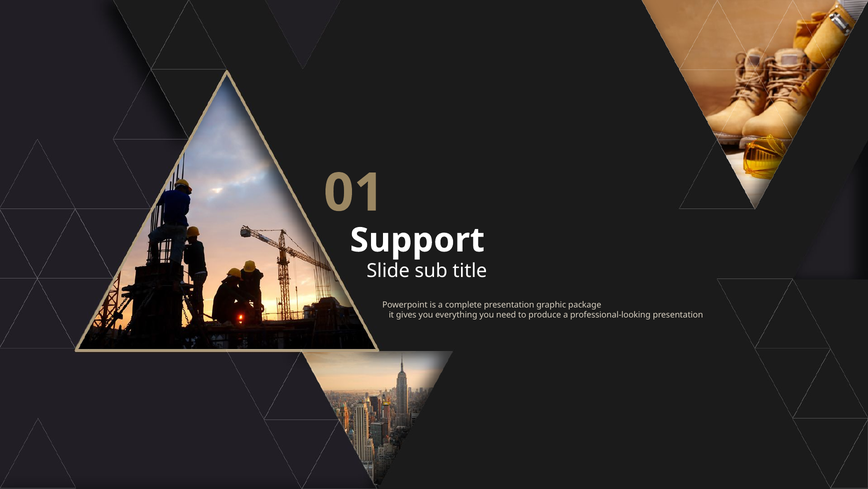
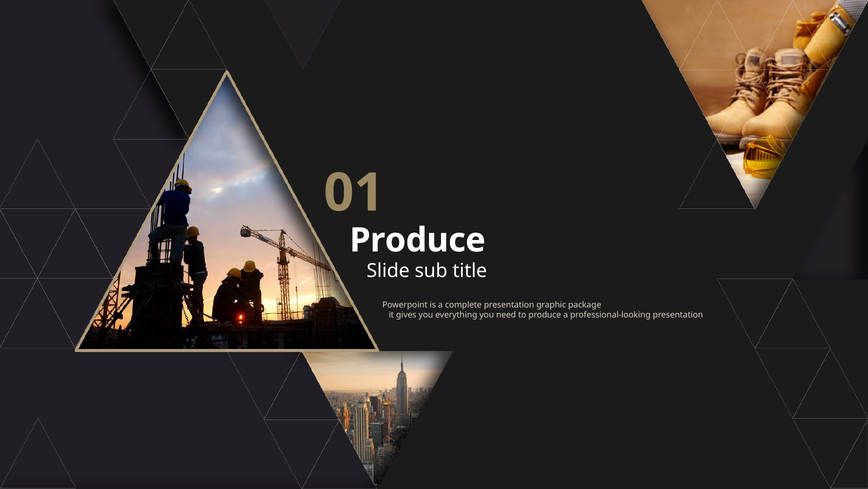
Support at (417, 240): Support -> Produce
